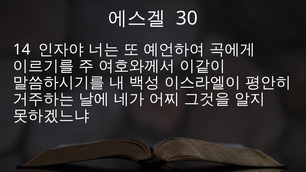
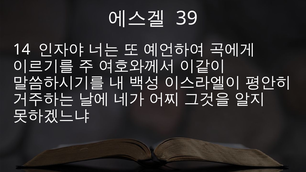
30: 30 -> 39
